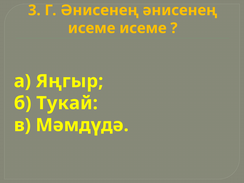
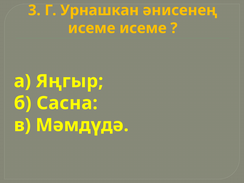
Г Әнисенең: Әнисенең -> Урнашкан
Тукай: Тукай -> Сасна
